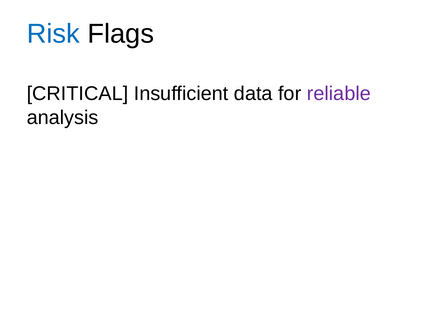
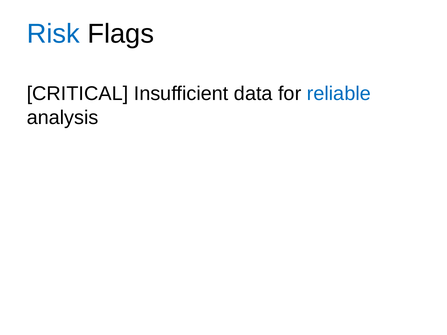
reliable colour: purple -> blue
